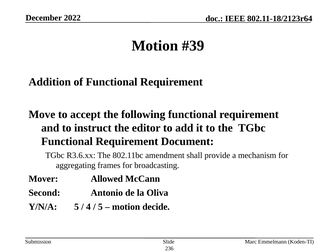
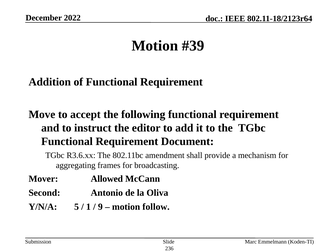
4: 4 -> 1
5 at (100, 207): 5 -> 9
decide: decide -> follow
